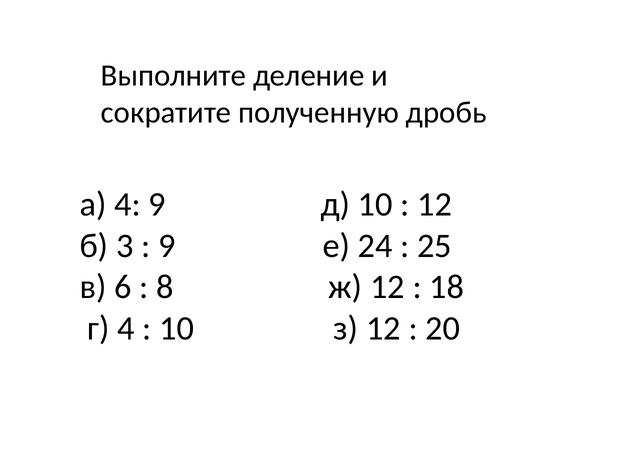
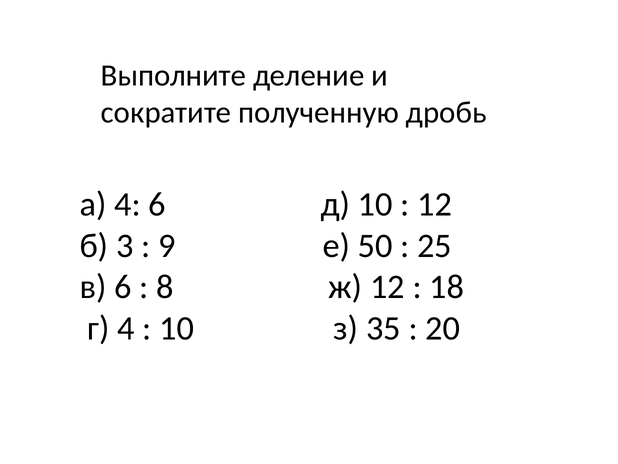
4 9: 9 -> 6
24: 24 -> 50
з 12: 12 -> 35
